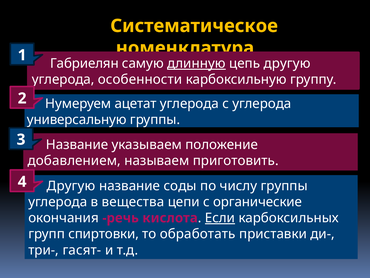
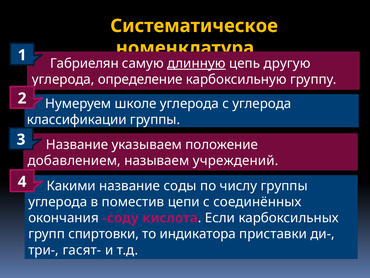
особенности: особенности -> определение
ацетат: ацетат -> школе
универсальную: универсальную -> классификации
приготовить: приготовить -> учреждений
Другую at (71, 186): Другую -> Какими
вещества: вещества -> поместив
органические: органические -> соединённых
речь: речь -> соду
Если underline: present -> none
обработать: обработать -> индикатора
